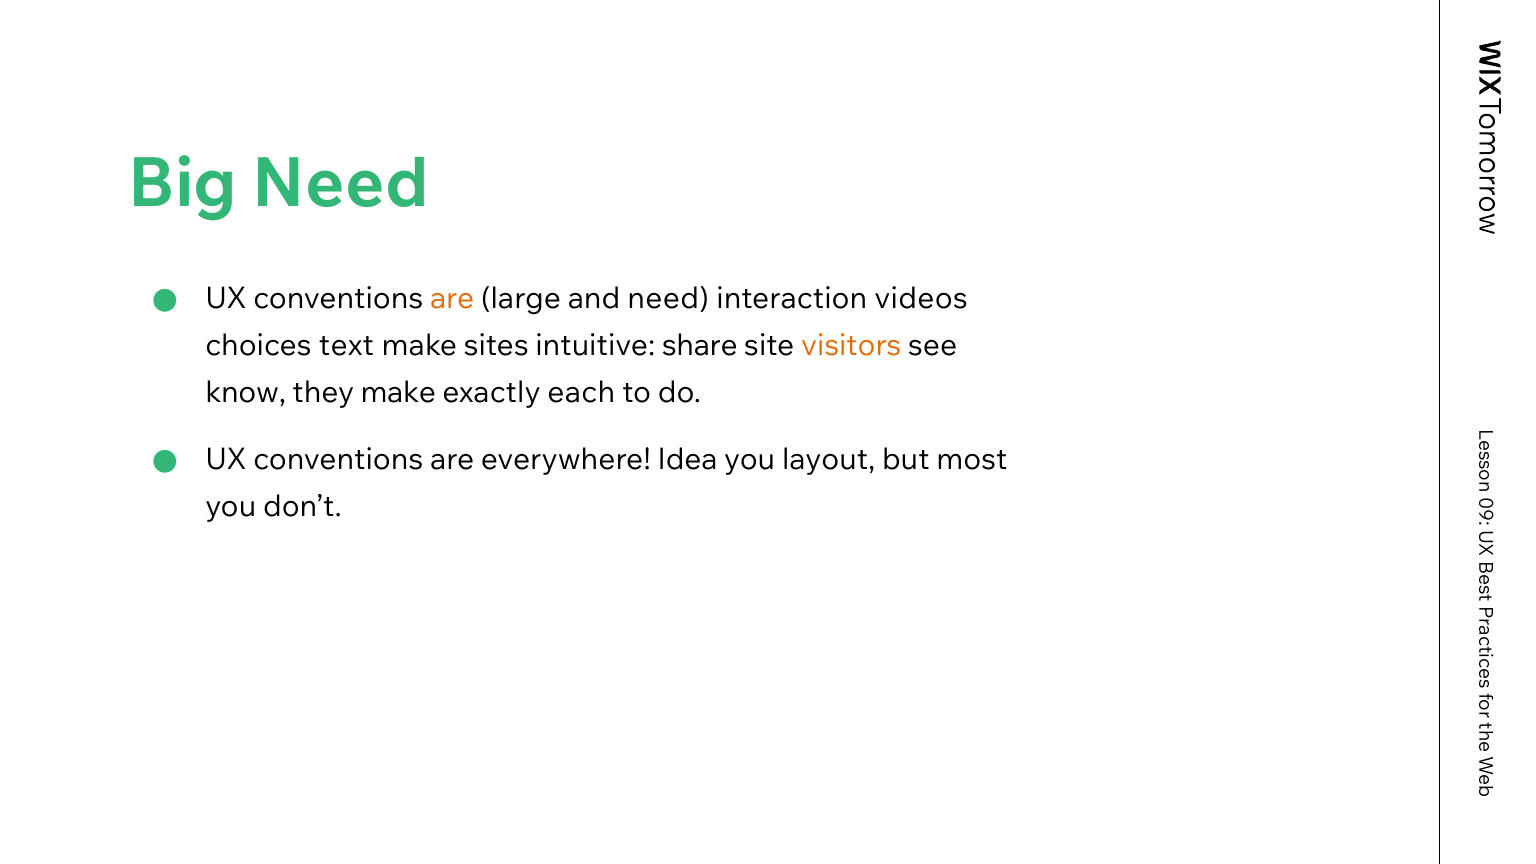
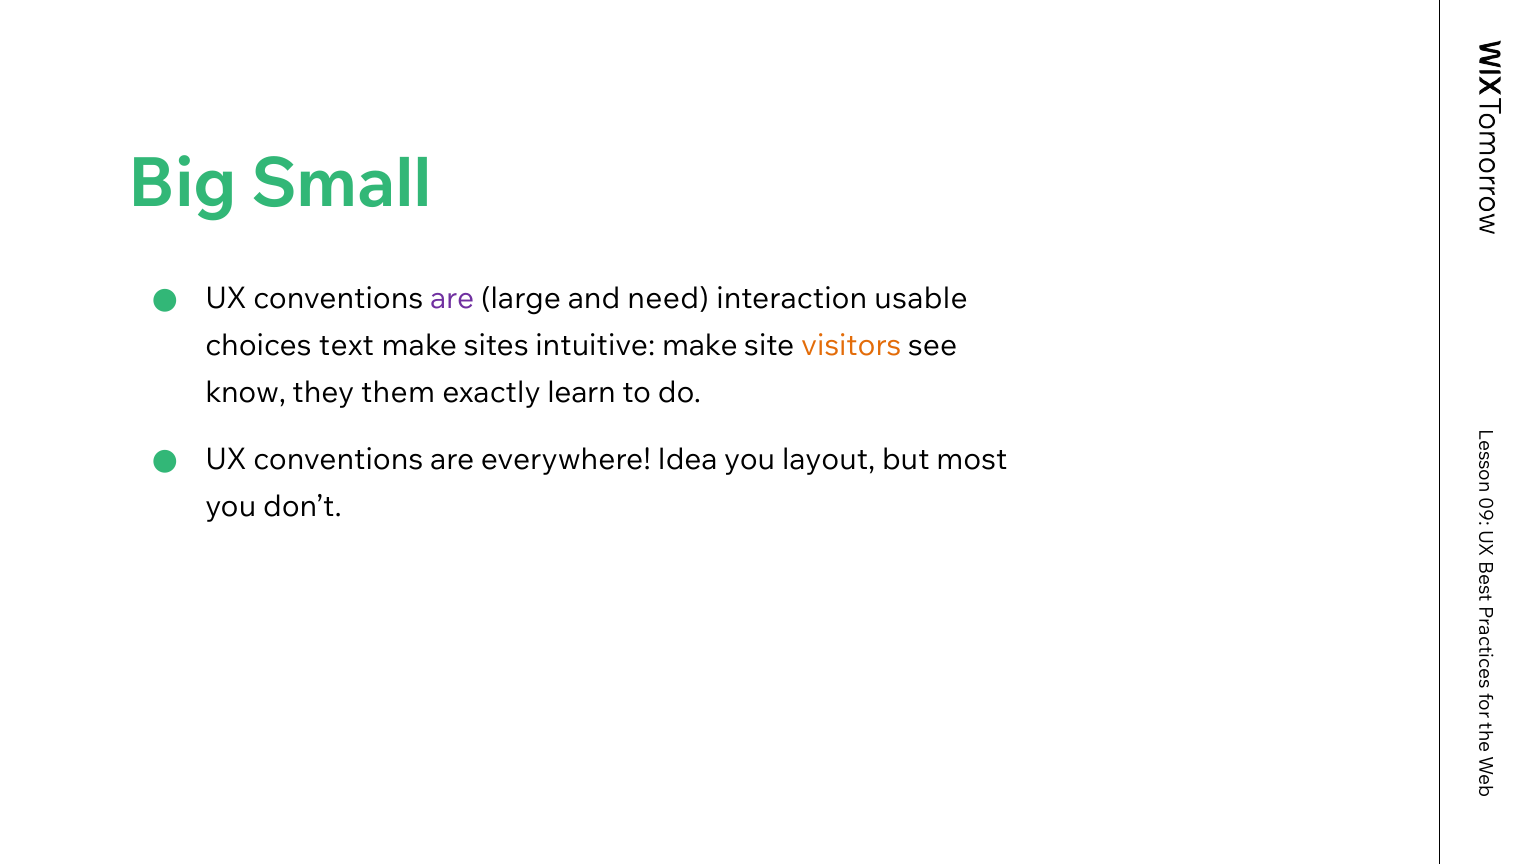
Big Need: Need -> Small
are at (452, 299) colour: orange -> purple
videos: videos -> usable
intuitive share: share -> make
they make: make -> them
each: each -> learn
